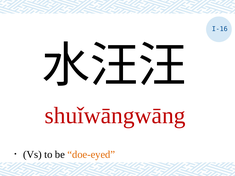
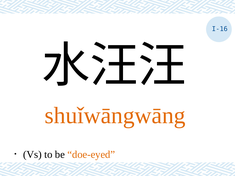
shuǐwāngwāng colour: red -> orange
